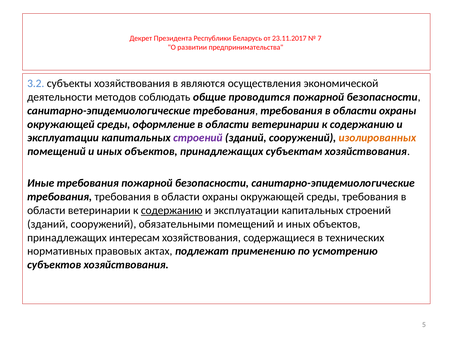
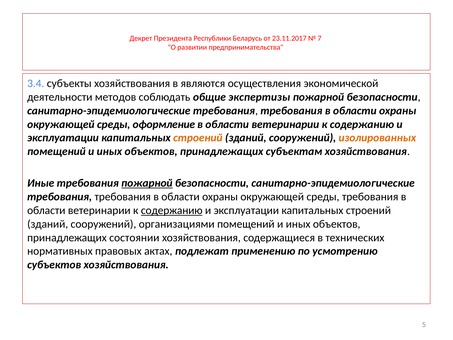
3.2: 3.2 -> 3.4
проводится: проводится -> экспертизы
строений at (198, 138) colour: purple -> orange
пожарной at (147, 183) underline: none -> present
обязательными: обязательными -> организациями
интересам: интересам -> состоянии
